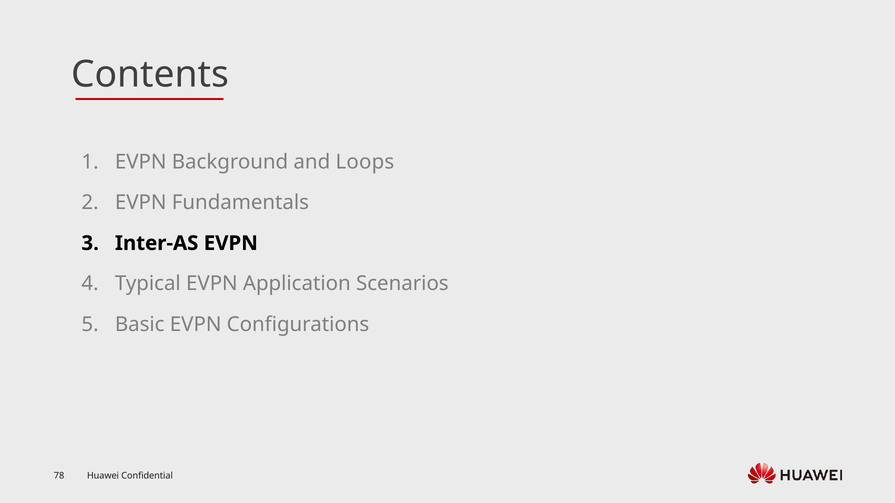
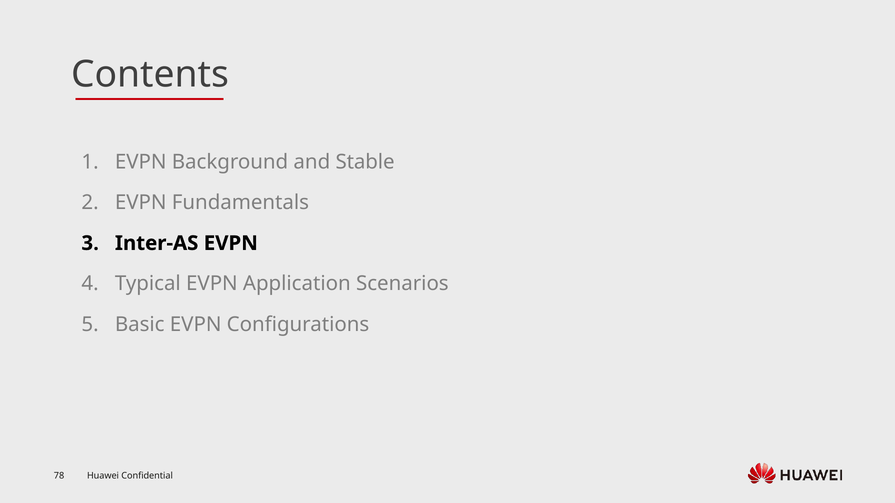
Loops: Loops -> Stable
